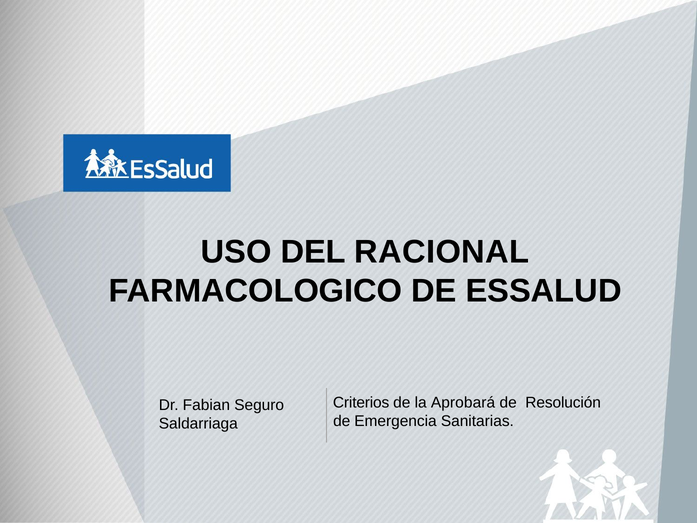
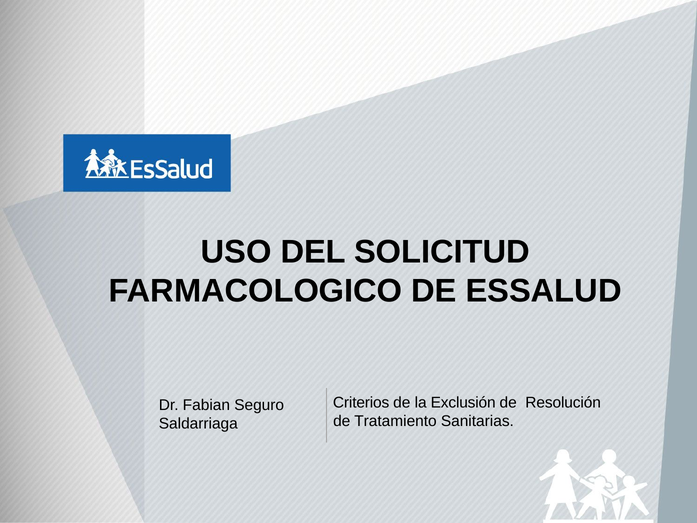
RACIONAL: RACIONAL -> SOLICITUD
Aprobará: Aprobará -> Exclusión
Emergencia: Emergencia -> Tratamiento
